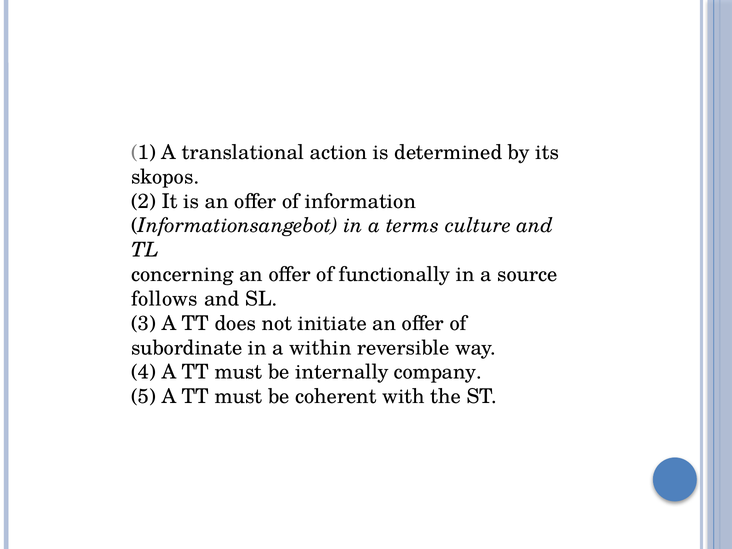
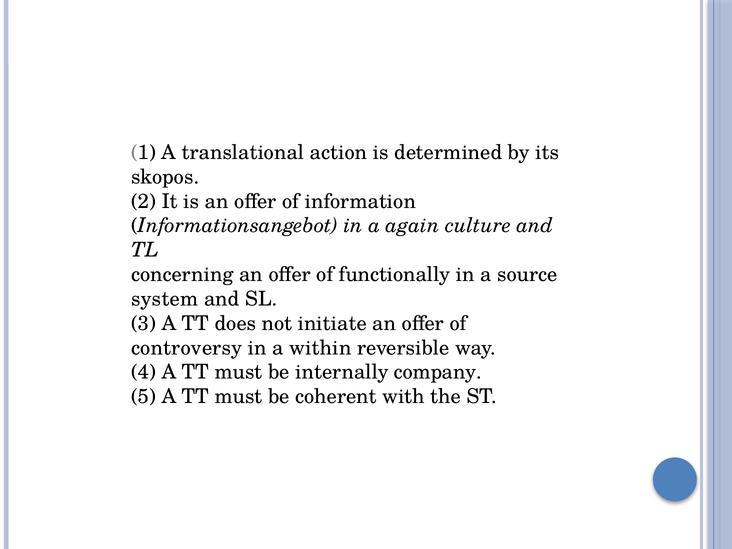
terms: terms -> again
follows: follows -> system
subordinate: subordinate -> controversy
